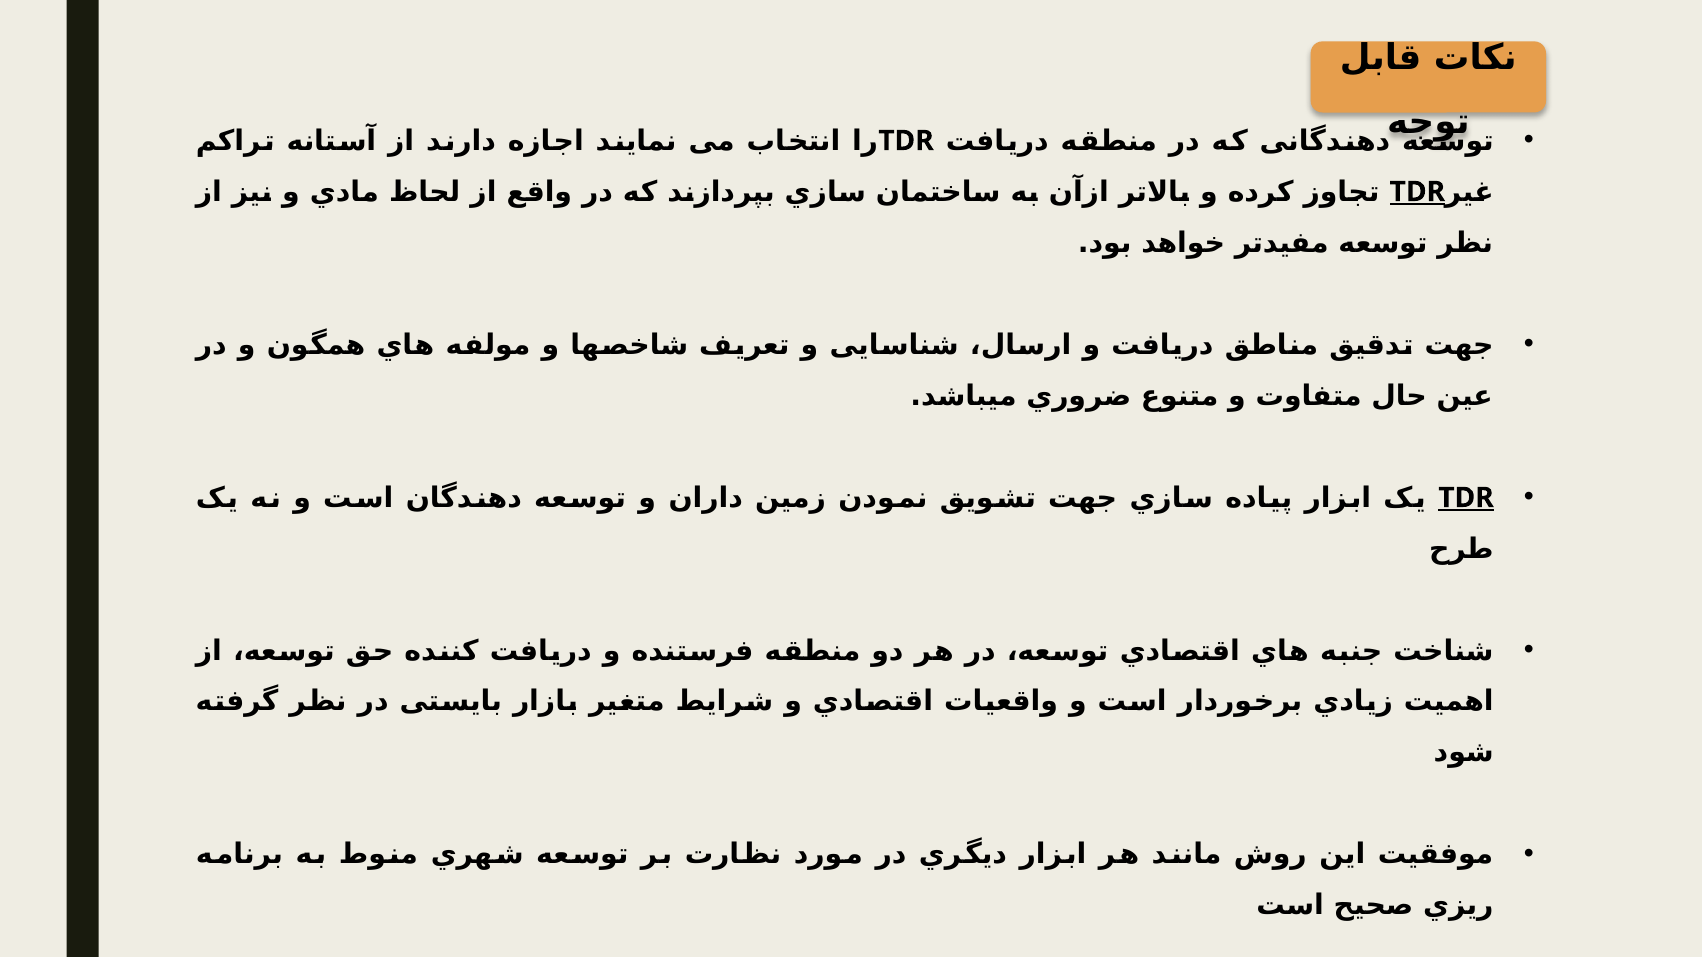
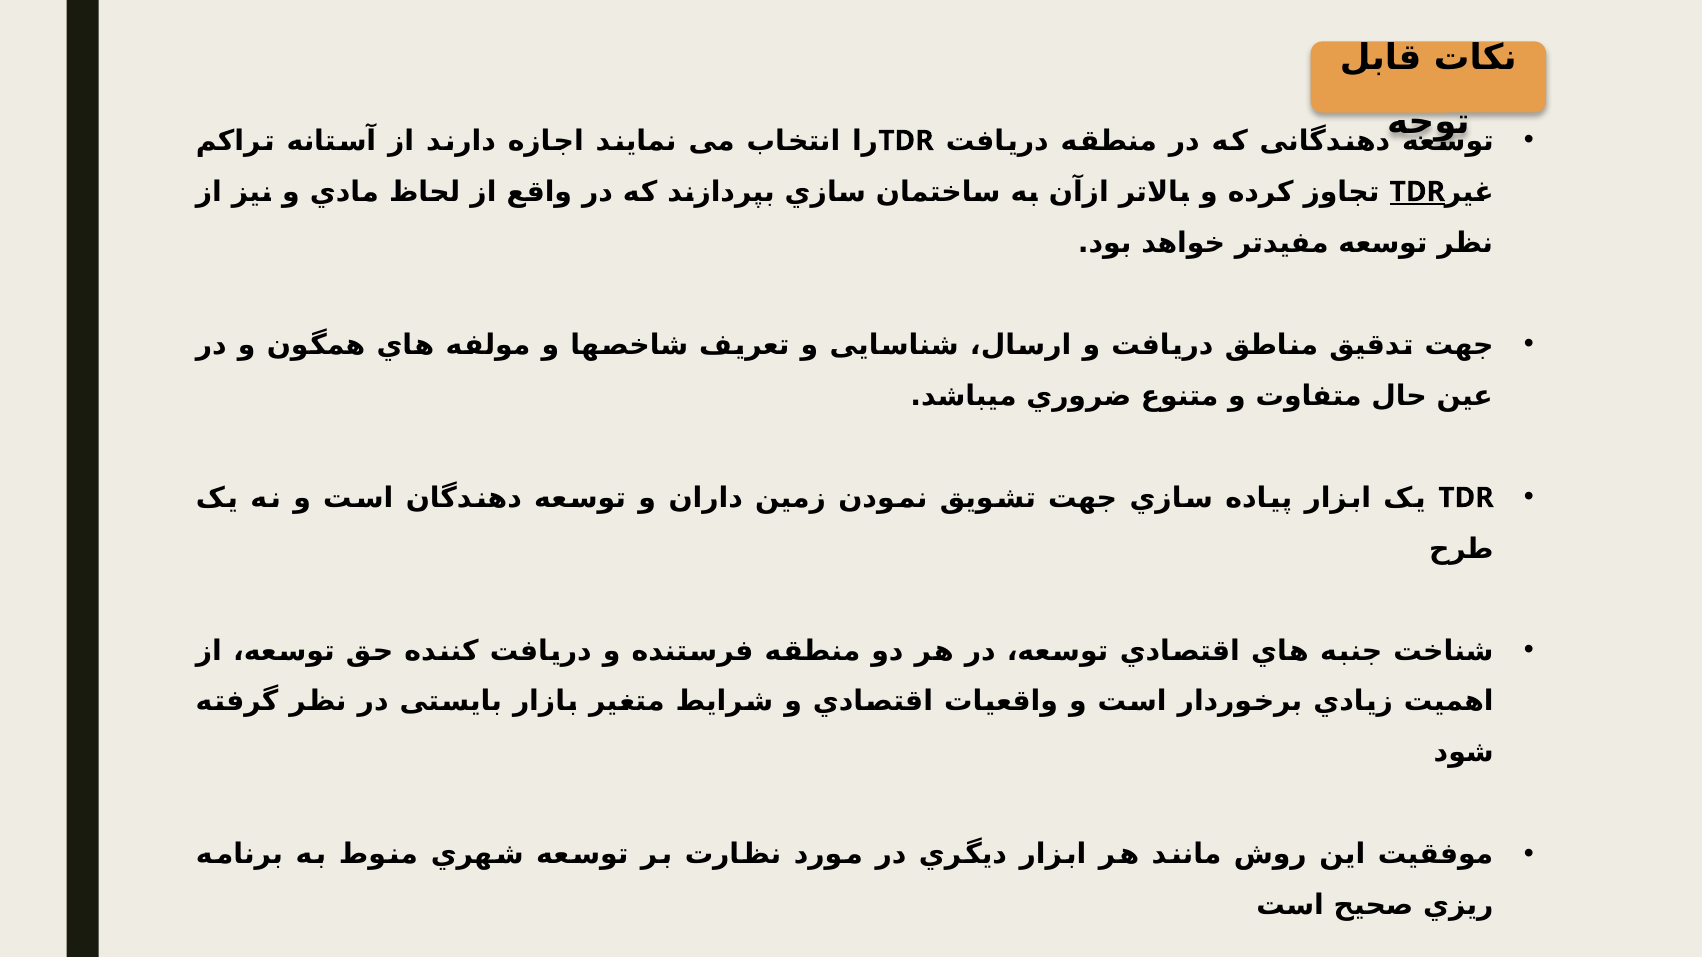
TDR at (1466, 498) underline: present -> none
